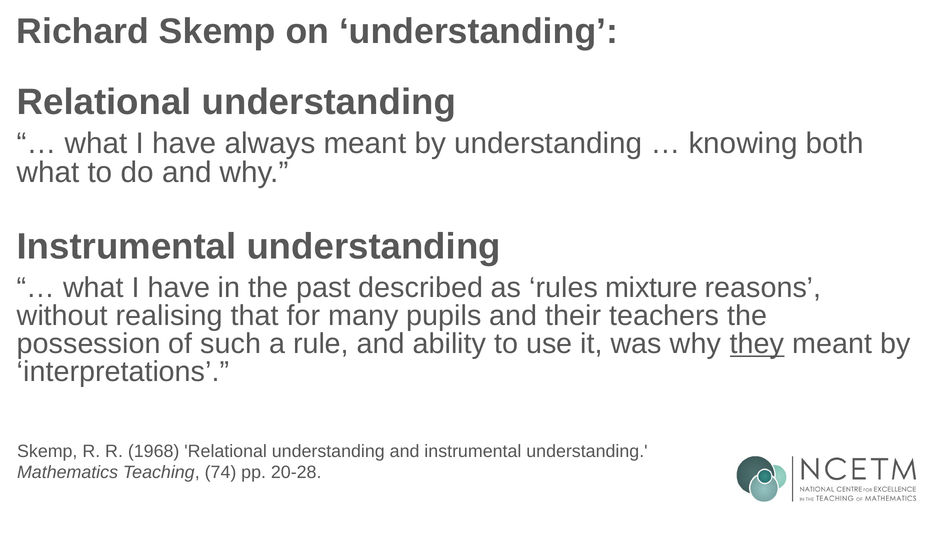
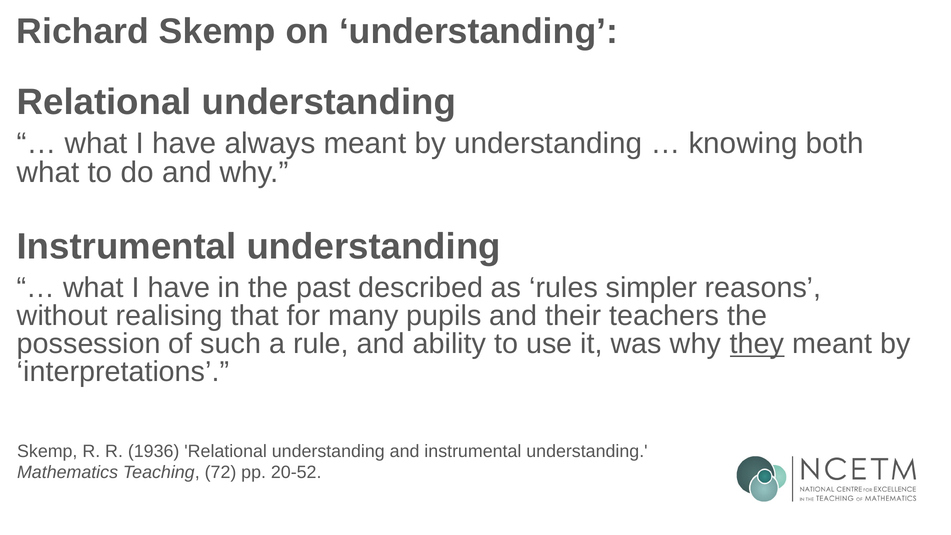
mixture: mixture -> simpler
1968: 1968 -> 1936
74: 74 -> 72
20-28: 20-28 -> 20-52
